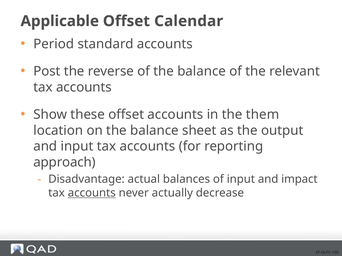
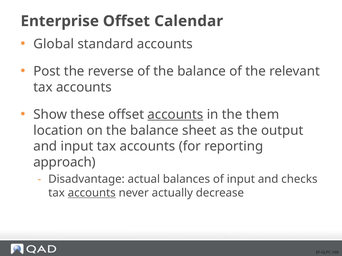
Applicable: Applicable -> Enterprise
Period: Period -> Global
accounts at (175, 115) underline: none -> present
impact: impact -> checks
